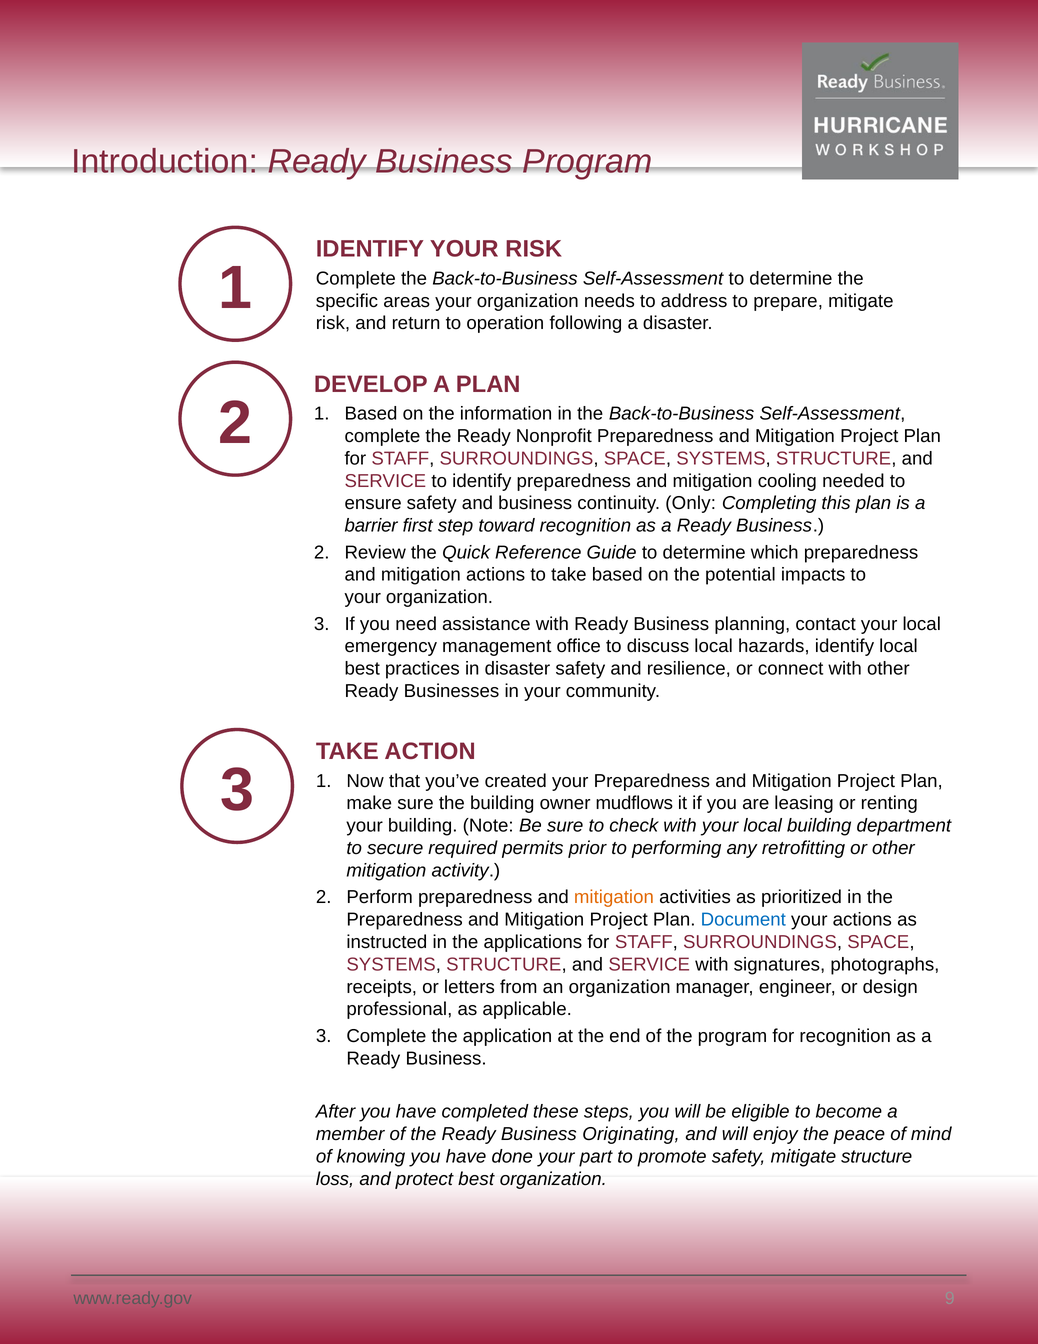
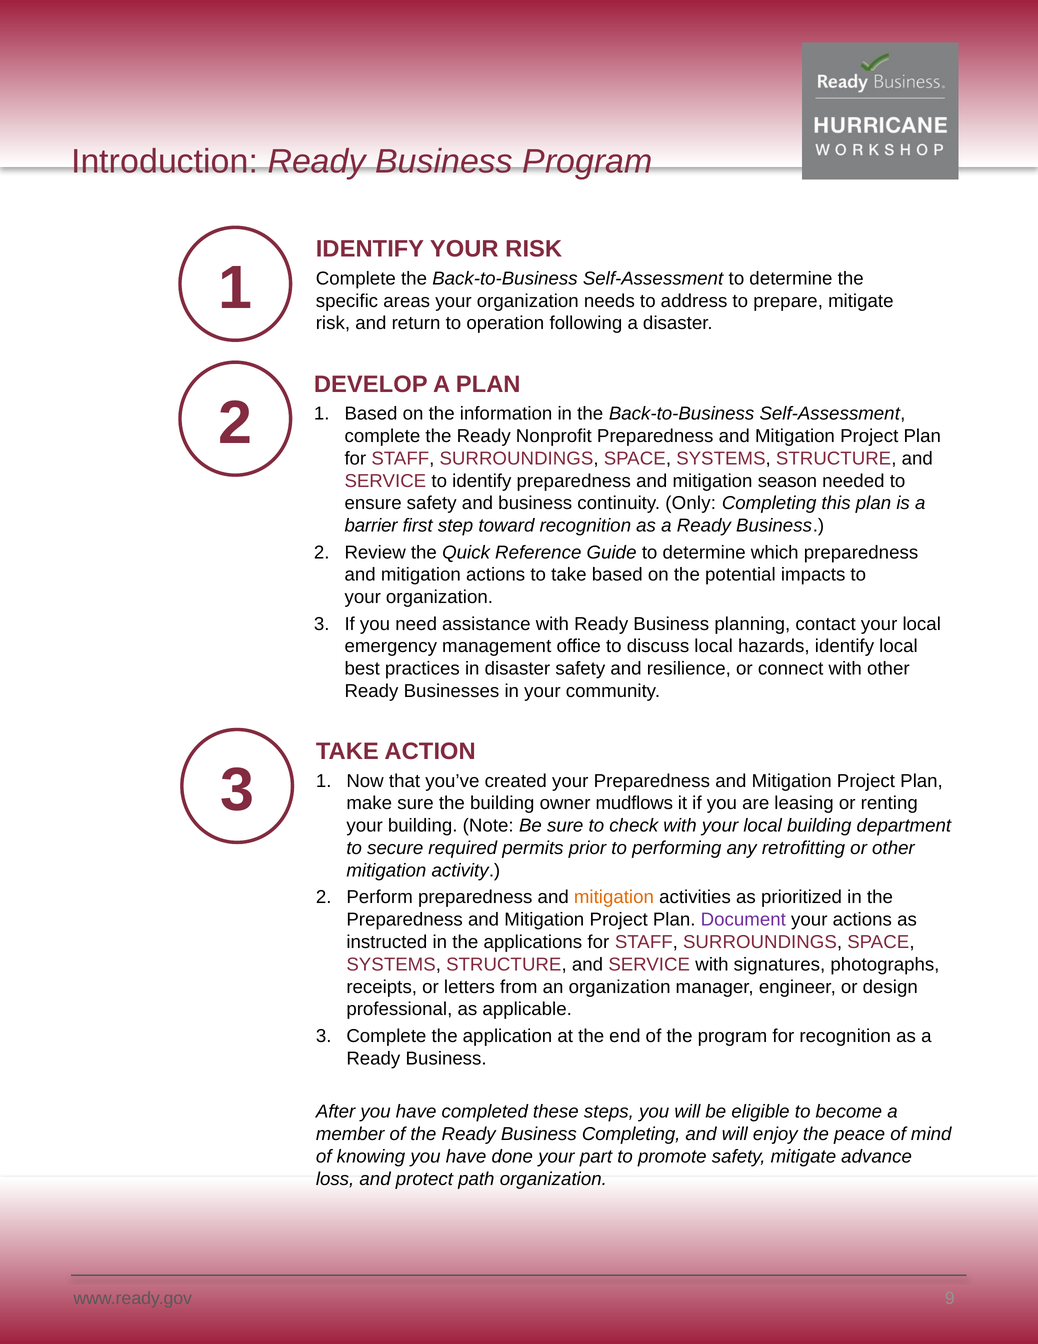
cooling: cooling -> season
Document colour: blue -> purple
Business Originating: Originating -> Completing
mitigate structure: structure -> advance
protect best: best -> path
